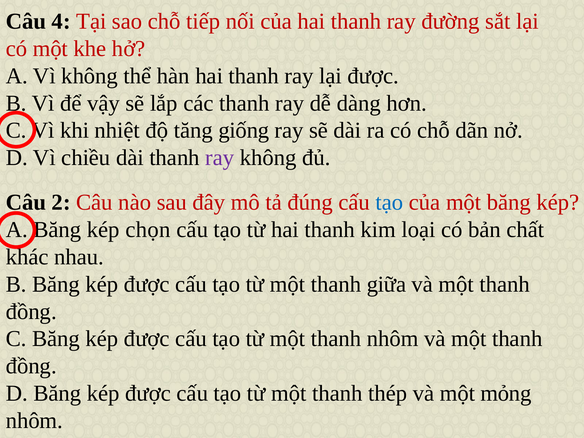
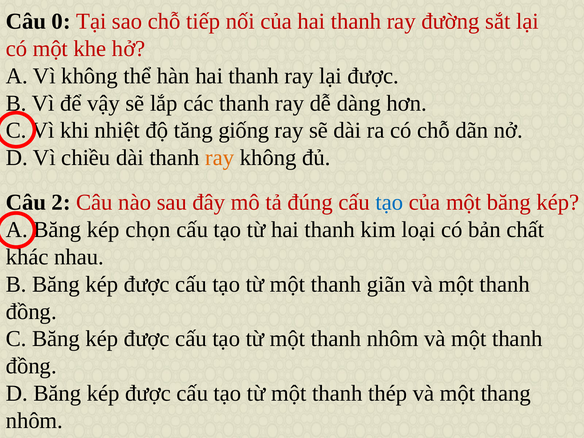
4: 4 -> 0
ray at (220, 158) colour: purple -> orange
giữa: giữa -> giãn
mỏng: mỏng -> thang
